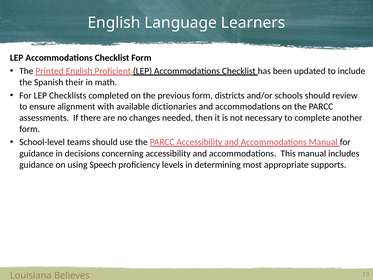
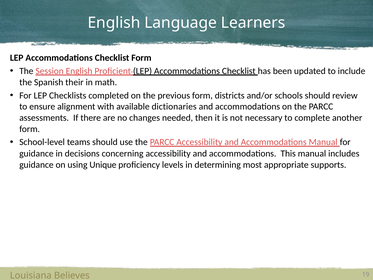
Printed: Printed -> Session
Speech: Speech -> Unique
